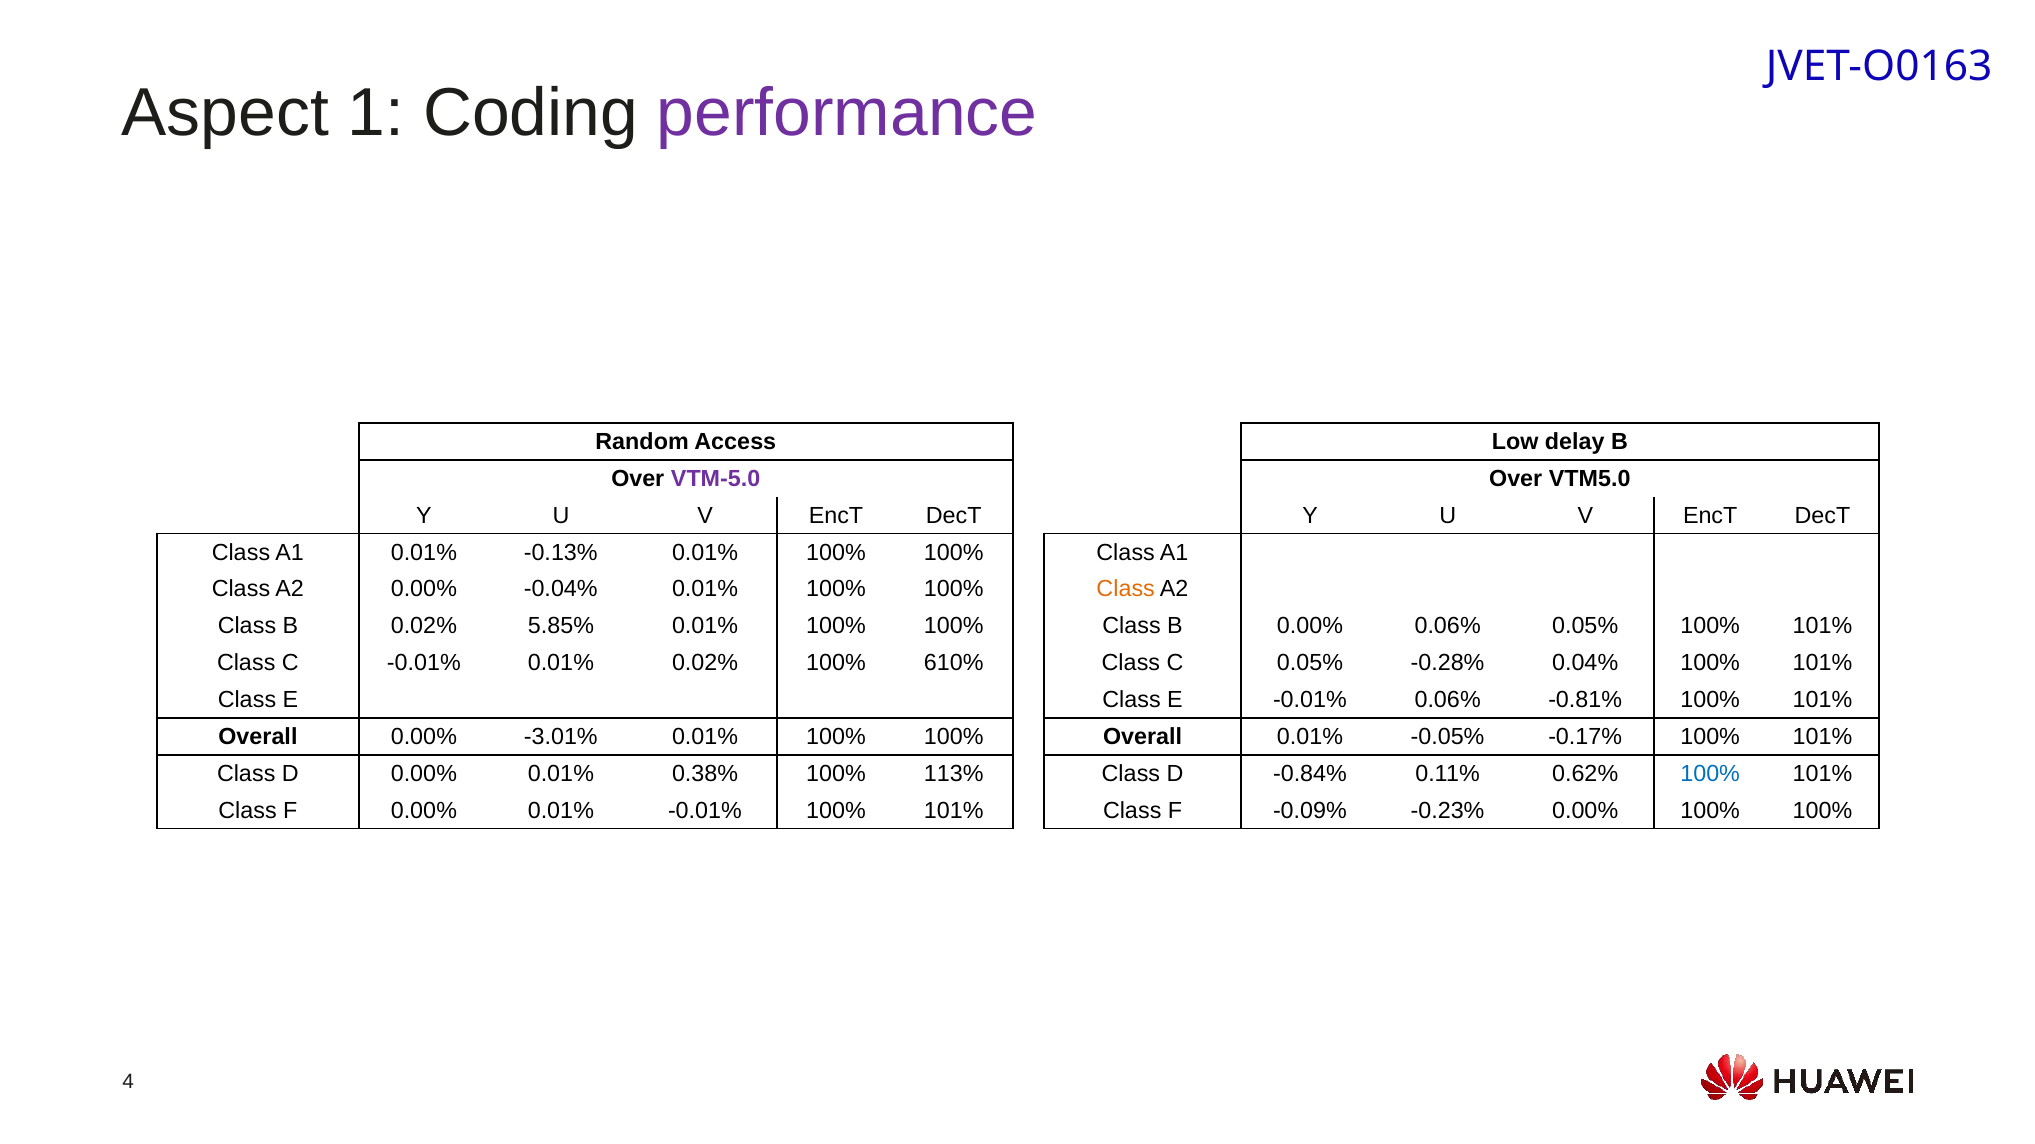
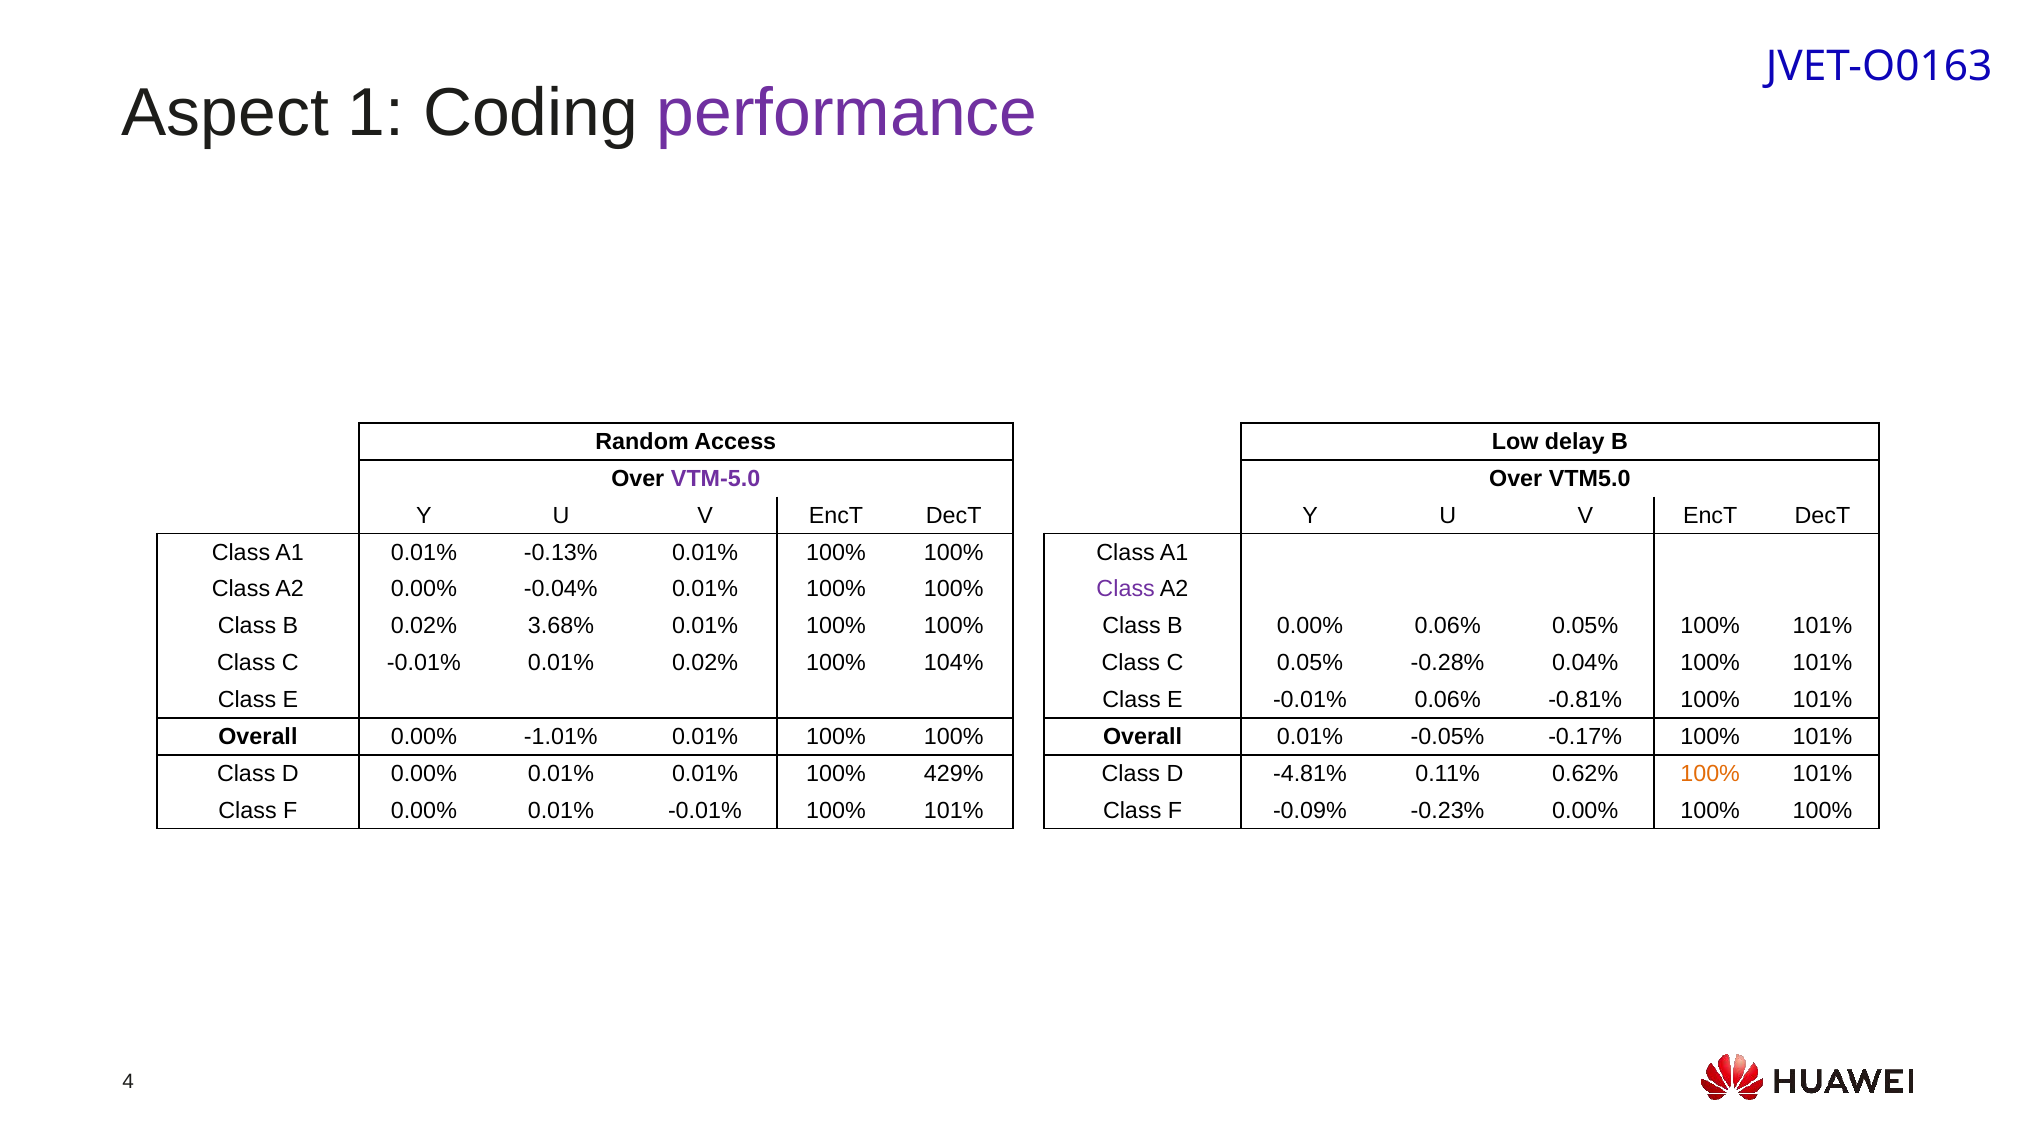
Class at (1126, 589) colour: orange -> purple
5.85%: 5.85% -> 3.68%
610%: 610% -> 104%
-3.01%: -3.01% -> -1.01%
0.01% 0.38%: 0.38% -> 0.01%
113%: 113% -> 429%
-0.84%: -0.84% -> -4.81%
100% at (1710, 774) colour: blue -> orange
